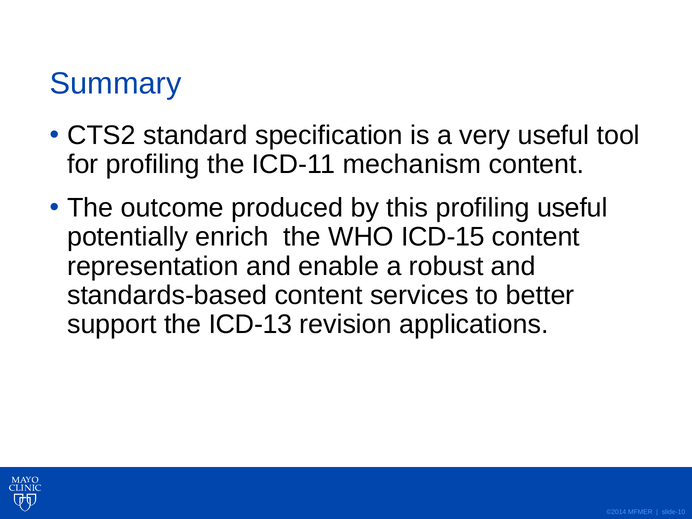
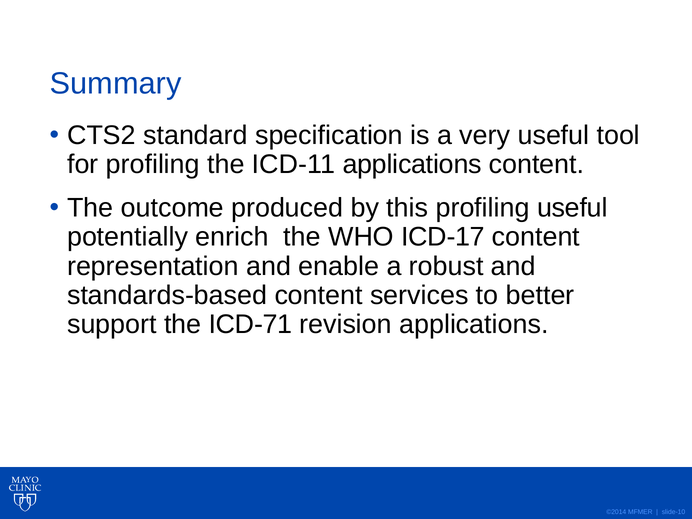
ICD-11 mechanism: mechanism -> applications
ICD-15: ICD-15 -> ICD-17
ICD-13: ICD-13 -> ICD-71
